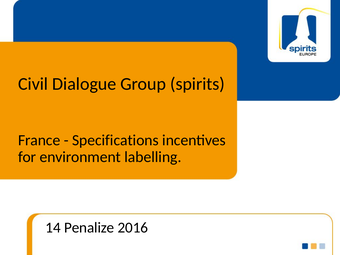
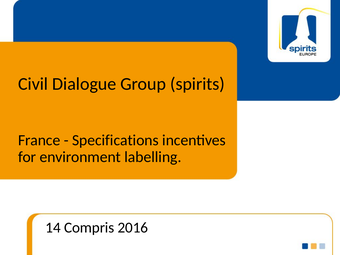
Penalize: Penalize -> Compris
